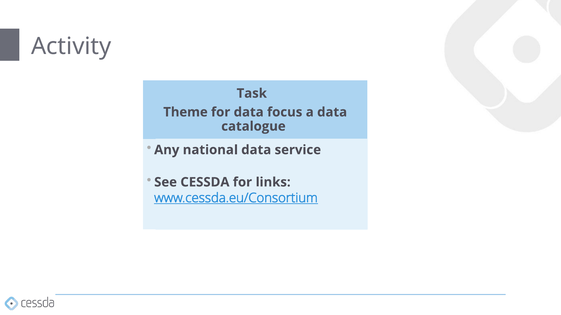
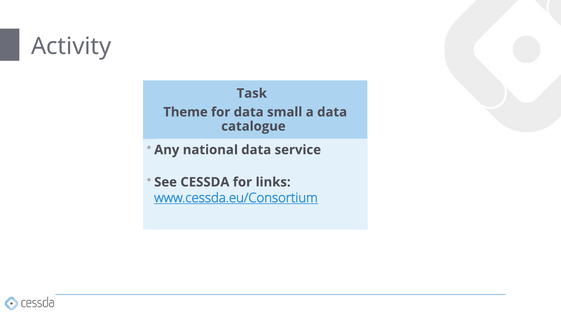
focus: focus -> small
